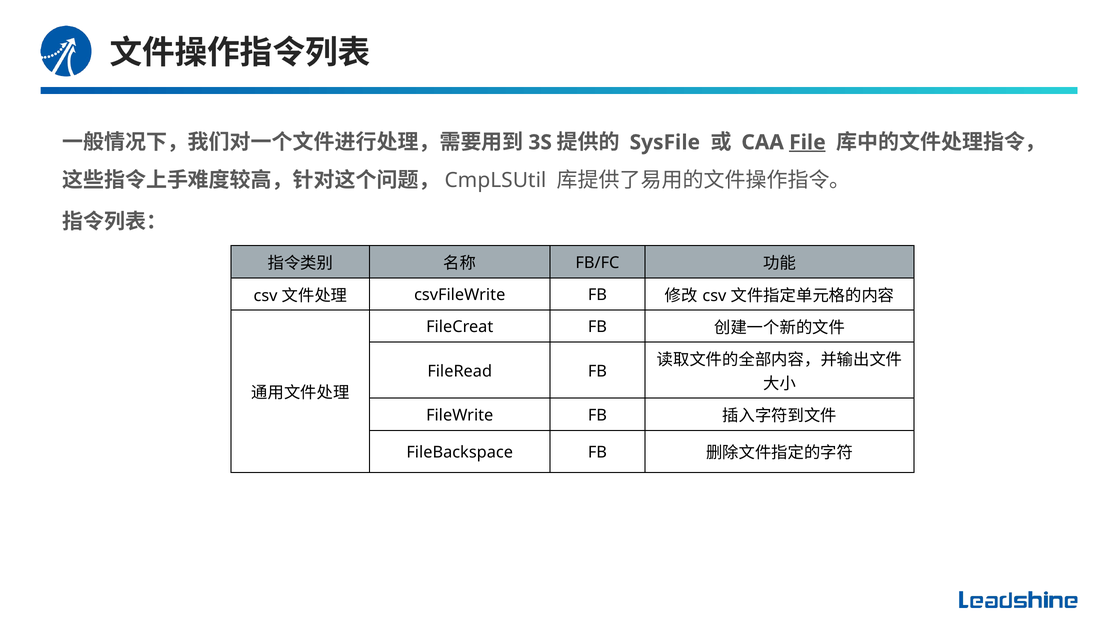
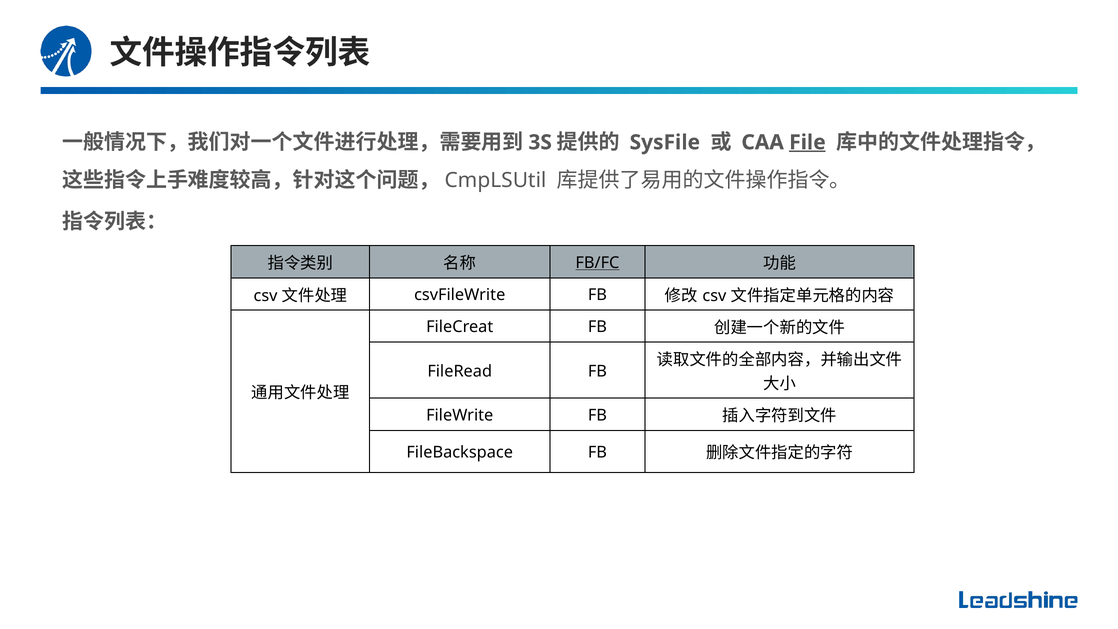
FB/FC underline: none -> present
